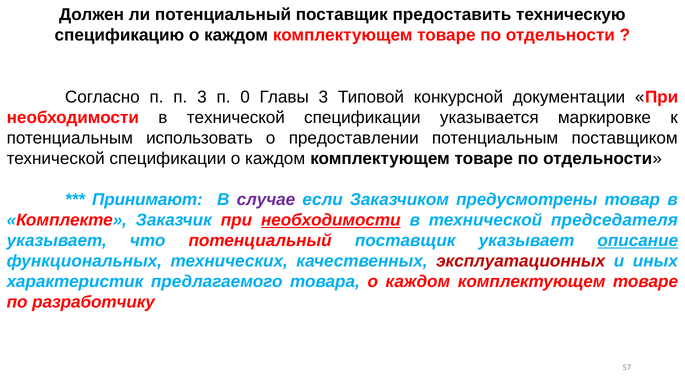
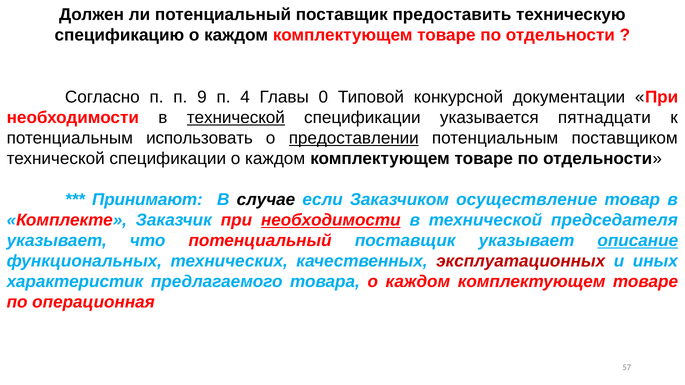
п 3: 3 -> 9
0: 0 -> 4
Главы 3: 3 -> 0
технической at (236, 118) underline: none -> present
маркировке: маркировке -> пятнадцати
предоставлении underline: none -> present
случае colour: purple -> black
предусмотрены: предусмотрены -> осуществление
разработчику: разработчику -> операционная
